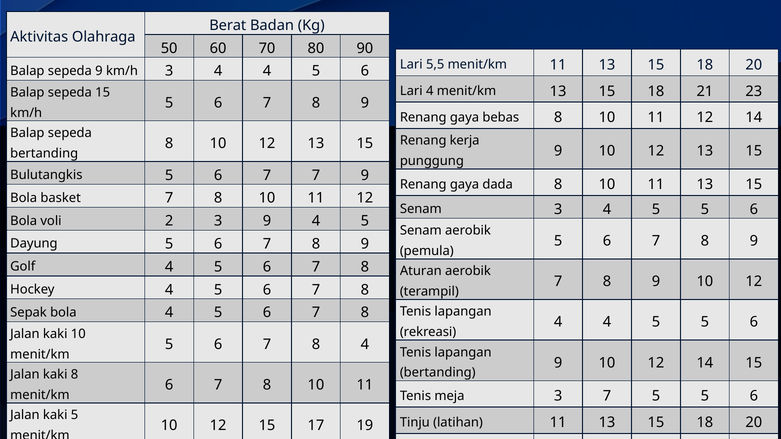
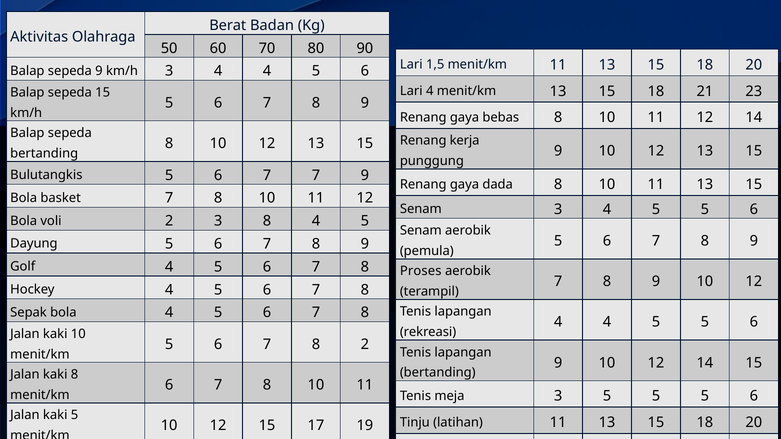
5,5 at (435, 65): 5,5 -> 1,5
3 9: 9 -> 8
Aturan: Aturan -> Proses
8 4: 4 -> 2
3 7: 7 -> 5
